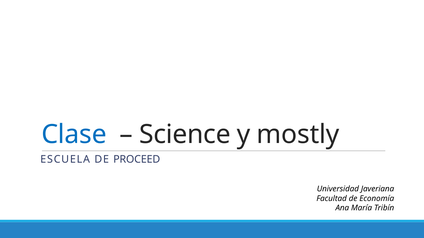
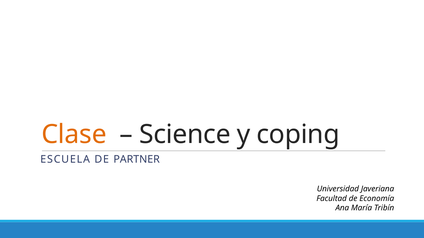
Clase colour: blue -> orange
mostly: mostly -> coping
PROCEED: PROCEED -> PARTNER
